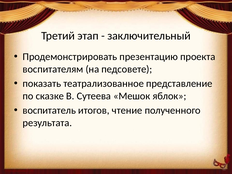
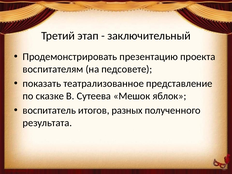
чтение: чтение -> разных
